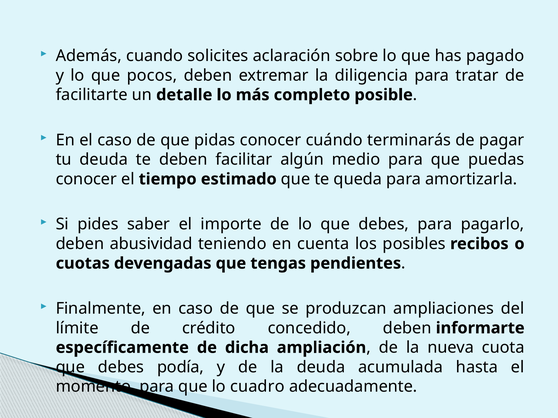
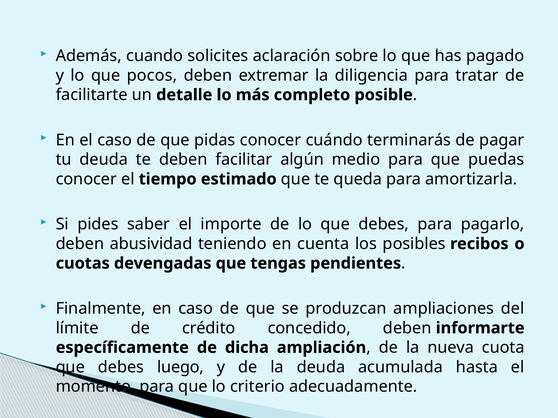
podía: podía -> luego
cuadro: cuadro -> criterio
